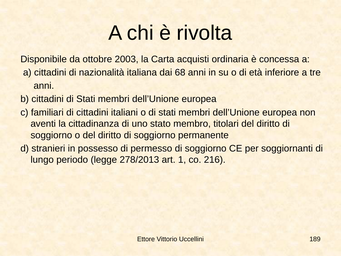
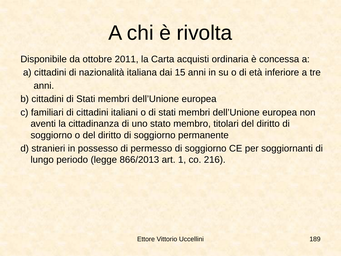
2003: 2003 -> 2011
68: 68 -> 15
278/2013: 278/2013 -> 866/2013
